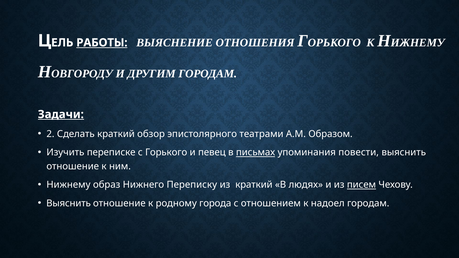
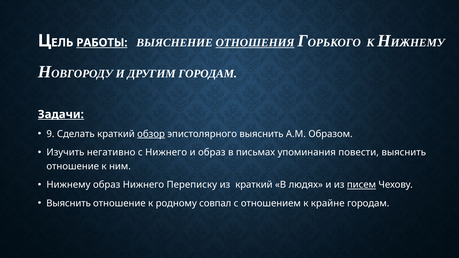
ОТНОШЕНИЯ underline: none -> present
2: 2 -> 9
обзор underline: none -> present
эпистолярного театрами: театрами -> выяснить
переписке: переписке -> негативно
с Горького: Горького -> Нижнего
и певец: певец -> образ
письмах underline: present -> none
города: города -> совпал
надоел: надоел -> крайне
